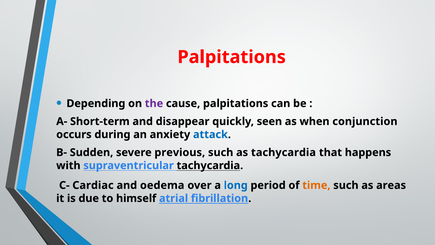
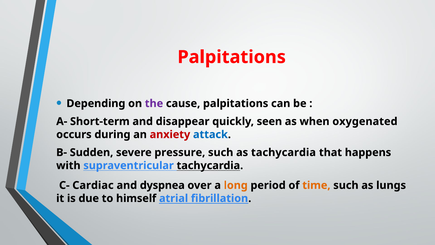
conjunction: conjunction -> oxygenated
anxiety colour: black -> red
previous: previous -> pressure
oedema: oedema -> dyspnea
long colour: blue -> orange
areas: areas -> lungs
